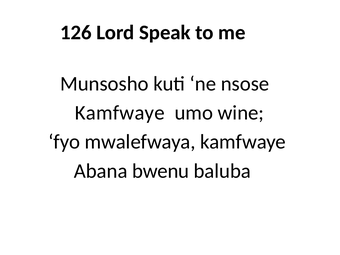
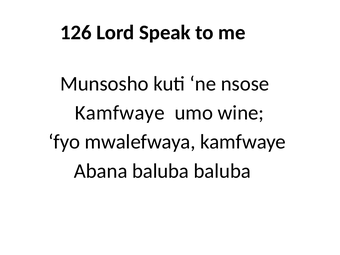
Abana bwenu: bwenu -> baluba
